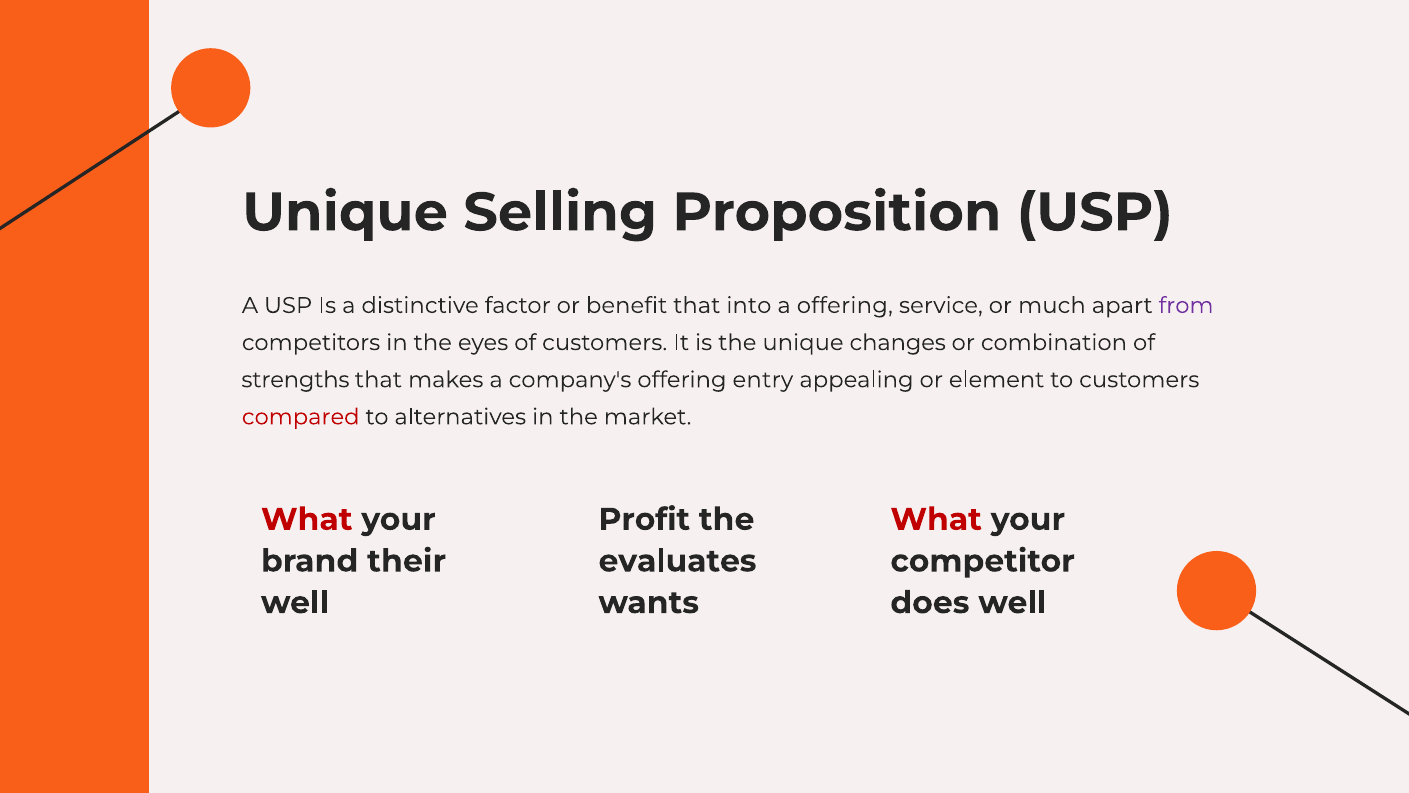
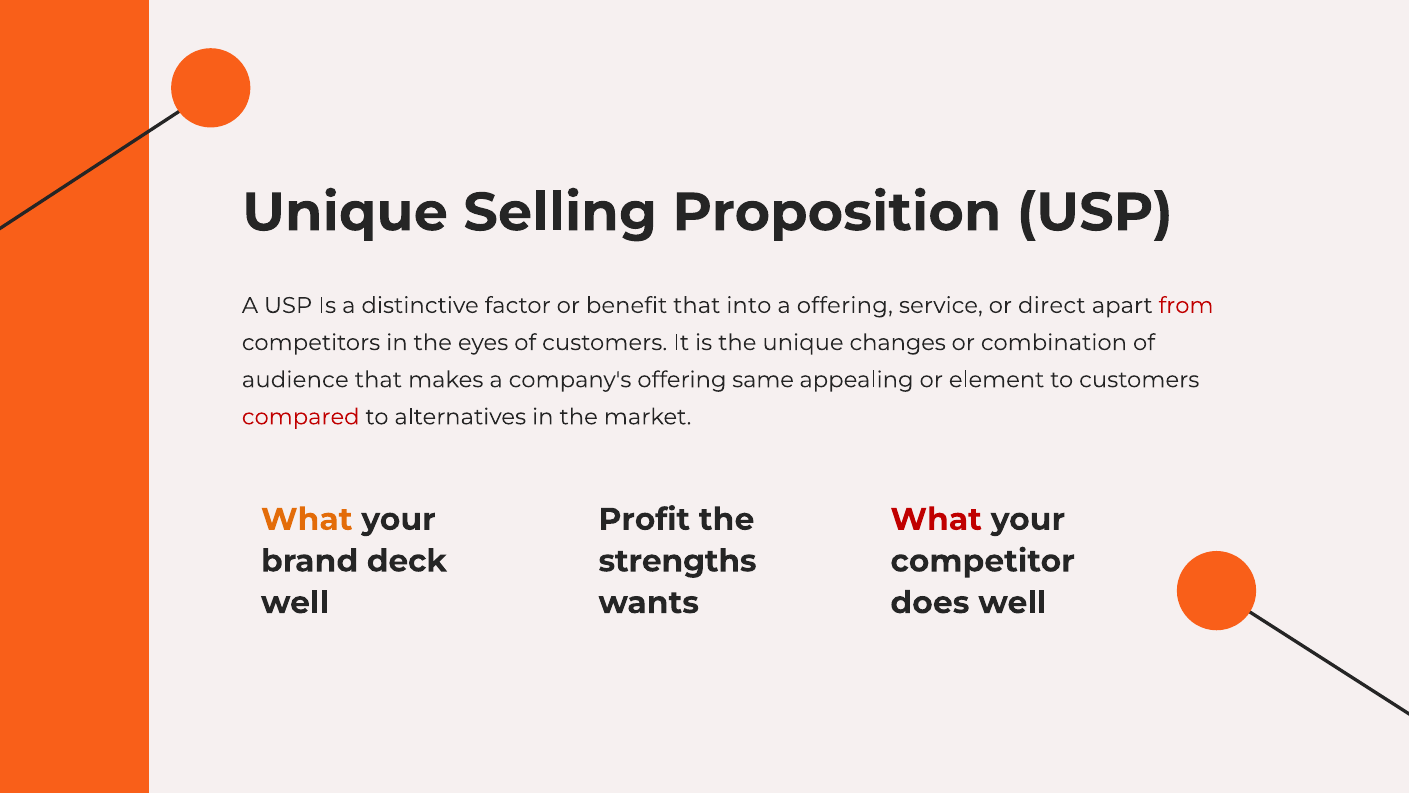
much: much -> direct
from colour: purple -> red
strengths: strengths -> audience
entry: entry -> same
What at (307, 519) colour: red -> orange
their: their -> deck
evaluates: evaluates -> strengths
